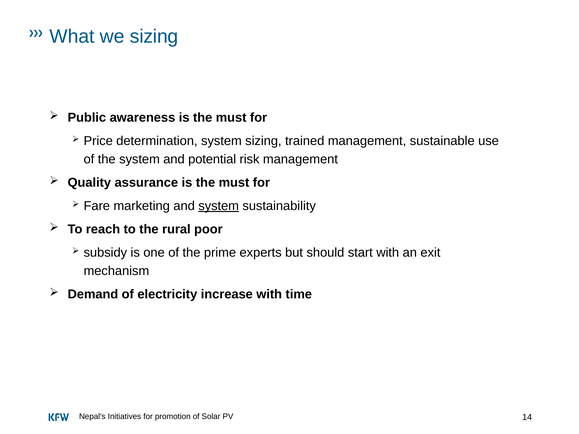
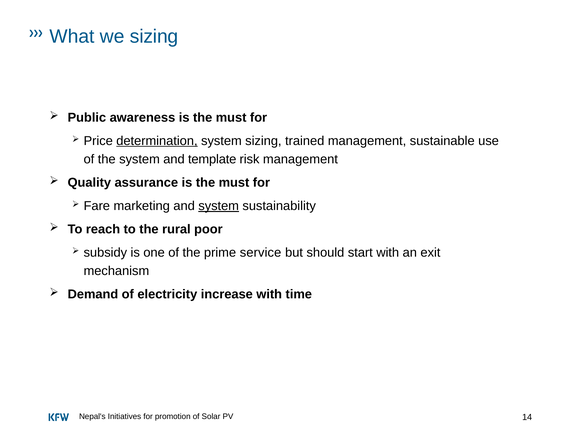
determination underline: none -> present
potential: potential -> template
experts: experts -> service
